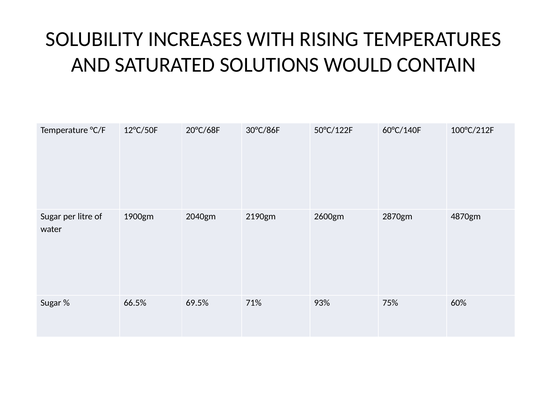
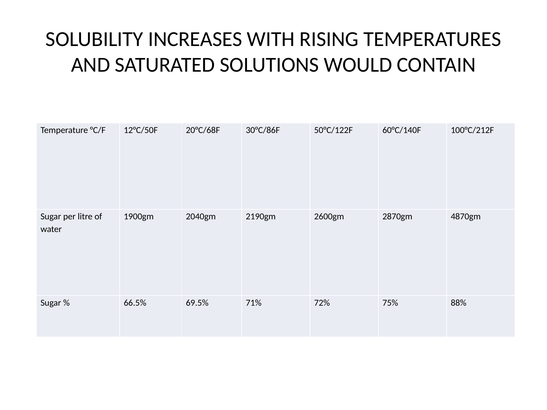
93%: 93% -> 72%
60%: 60% -> 88%
